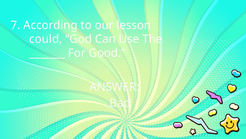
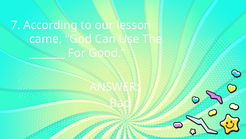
could: could -> came
